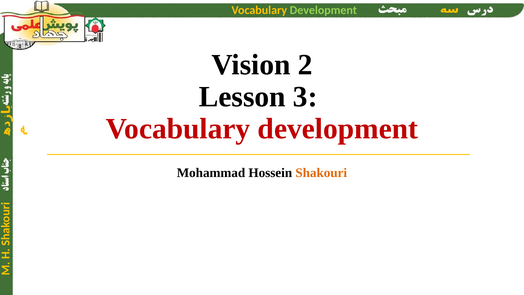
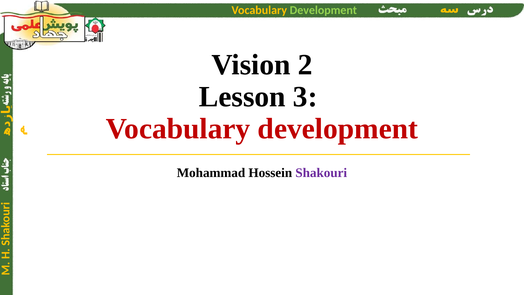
Shakouri colour: orange -> purple
